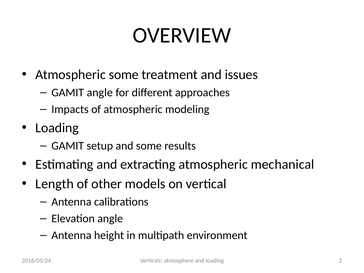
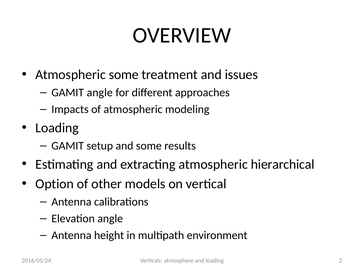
mechanical: mechanical -> hierarchical
Length: Length -> Option
